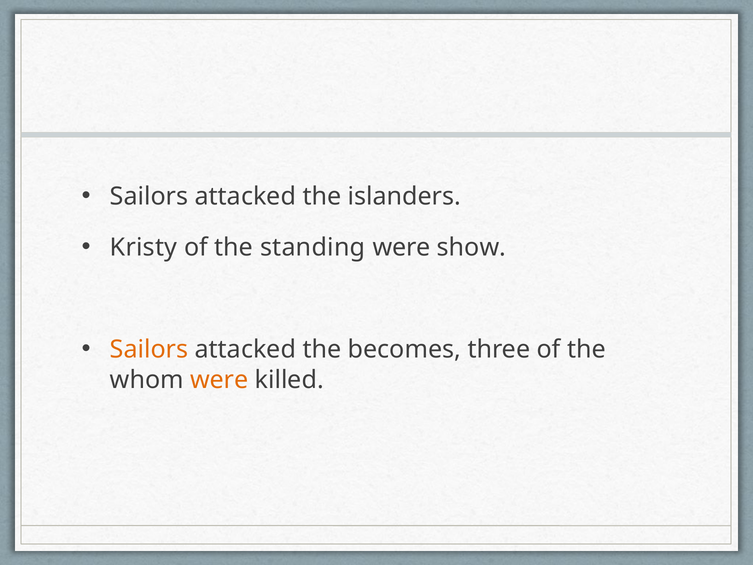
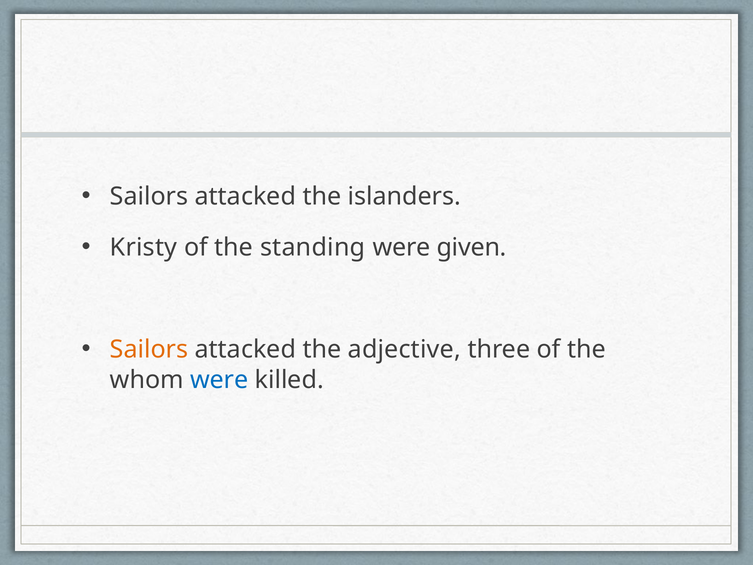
show: show -> given
becomes: becomes -> adjective
were at (219, 380) colour: orange -> blue
